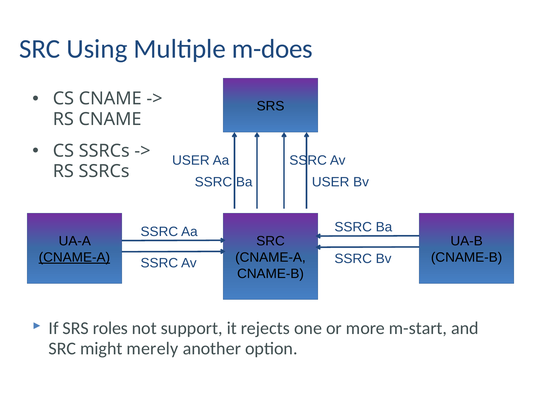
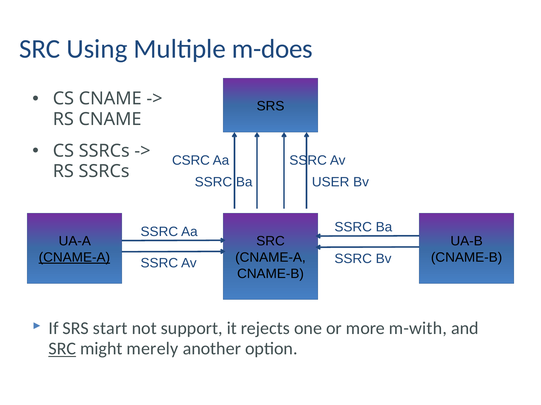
USER at (191, 161): USER -> CSRC
roles: roles -> start
m-start: m-start -> m-with
SRC at (62, 349) underline: none -> present
